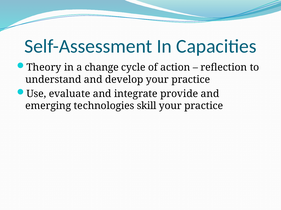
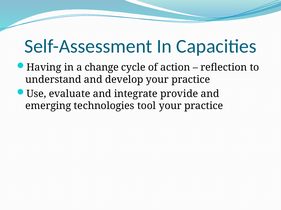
Theory: Theory -> Having
skill: skill -> tool
